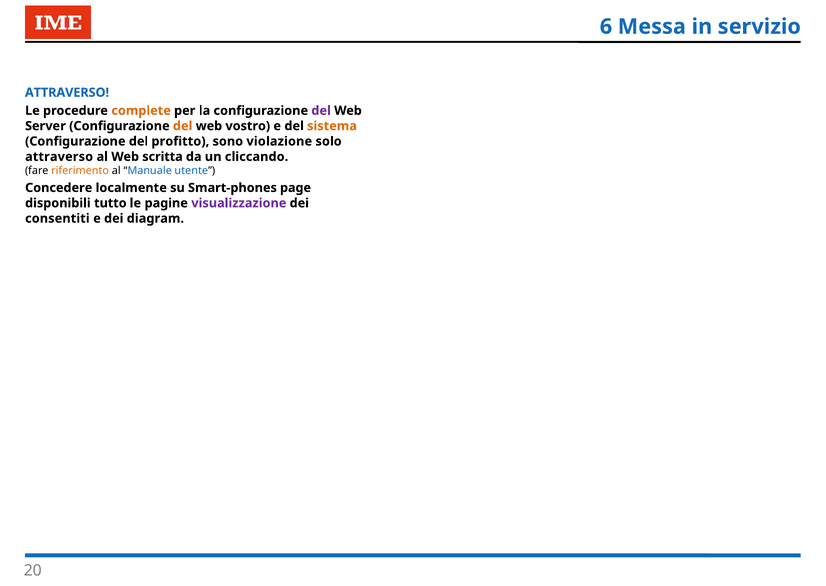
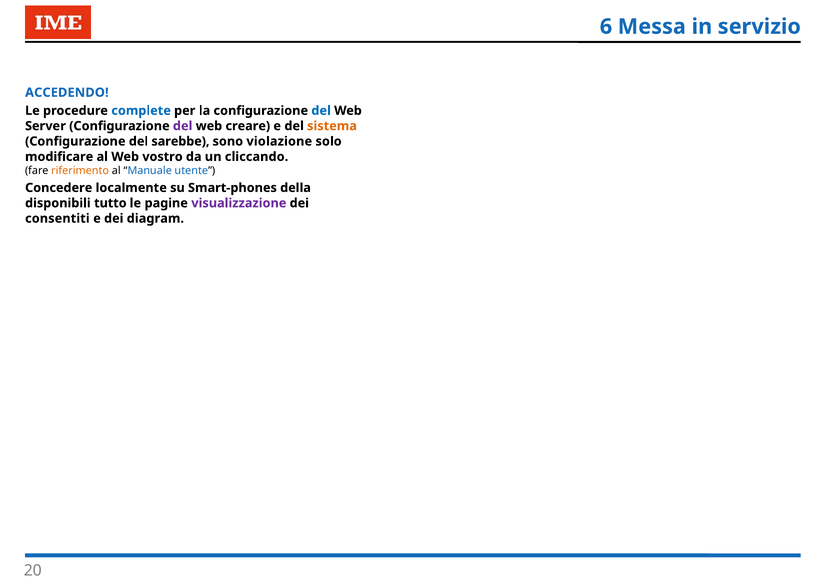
ATTRAVERSO at (67, 93): ATTRAVERSO -> ACCEDENDO
complete colour: orange -> blue
del at (321, 111) colour: purple -> blue
del at (183, 126) colour: orange -> purple
vostro: vostro -> creare
profitto: profitto -> sarebbe
attraverso at (59, 157): attraverso -> modificare
scritta: scritta -> vostro
page: page -> della
